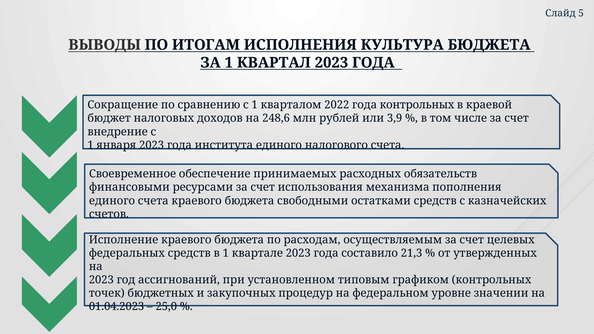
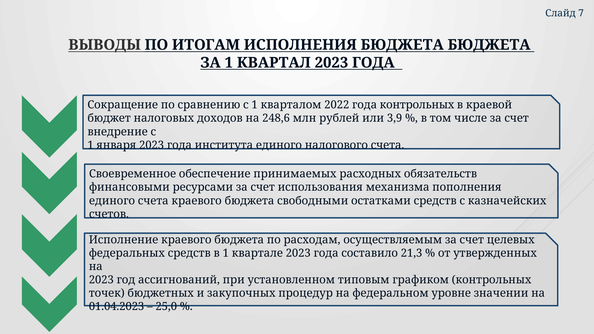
5: 5 -> 7
ИСПОЛНЕНИЯ КУЛЬТУРА: КУЛЬТУРА -> БЮДЖЕТА
